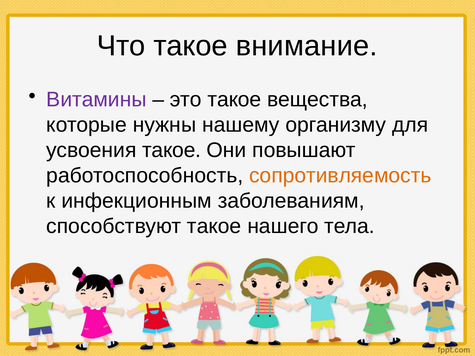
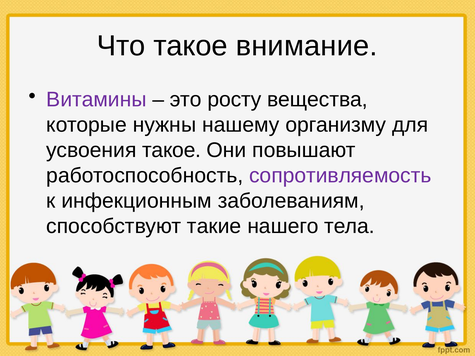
это такое: такое -> росту
сопротивляемость colour: orange -> purple
способствуют такое: такое -> такие
